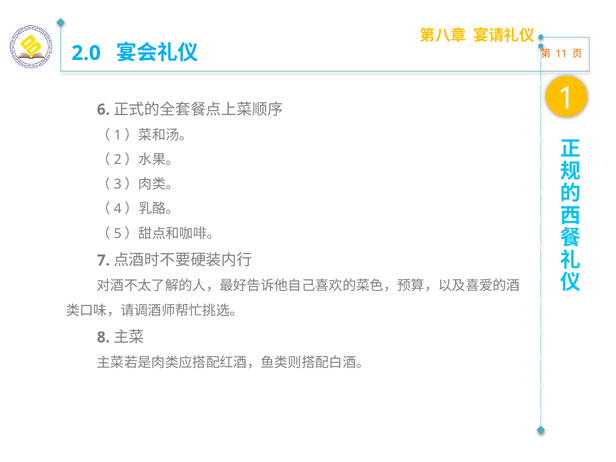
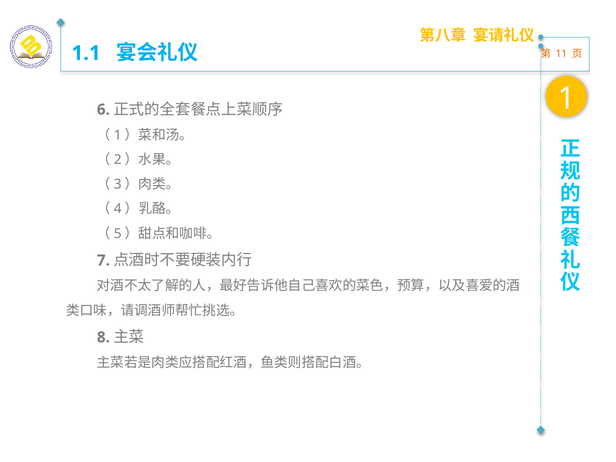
2.0: 2.0 -> 1.1
